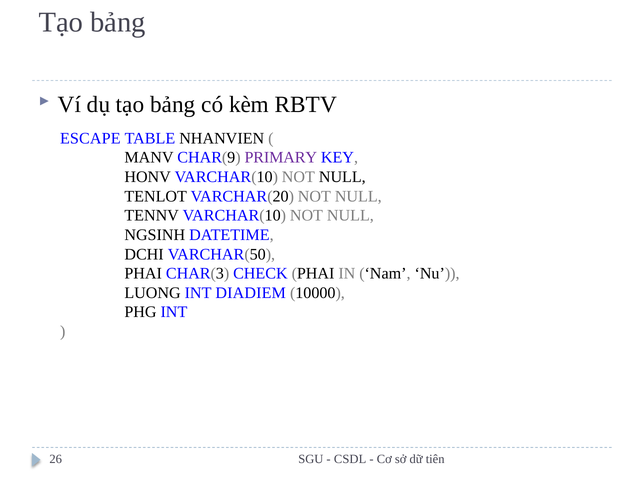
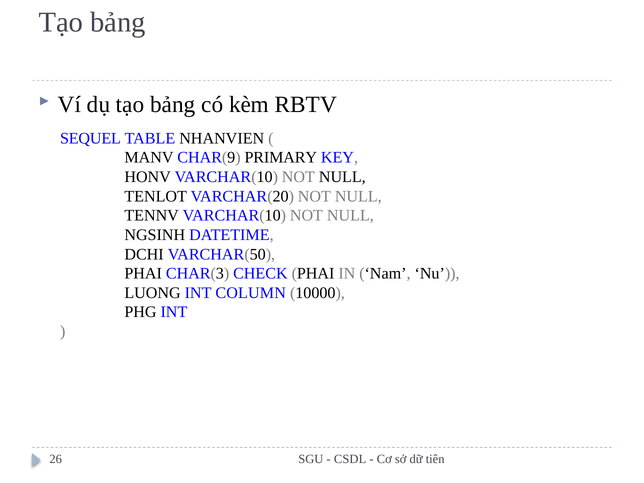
ESCAPE: ESCAPE -> SEQUEL
PRIMARY colour: purple -> black
DIADIEM: DIADIEM -> COLUMN
